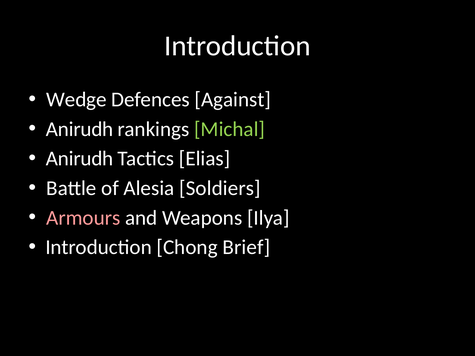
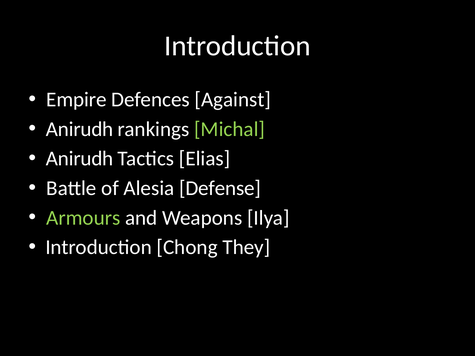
Wedge: Wedge -> Empire
Soldiers: Soldiers -> Defense
Armours colour: pink -> light green
Brief: Brief -> They
